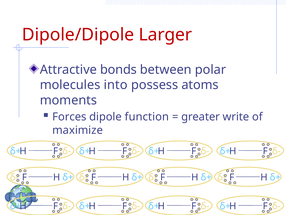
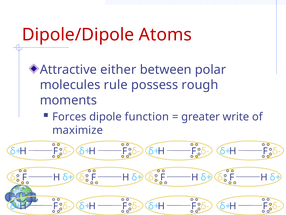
Larger: Larger -> Atoms
bonds: bonds -> either
into: into -> rule
atoms: atoms -> rough
